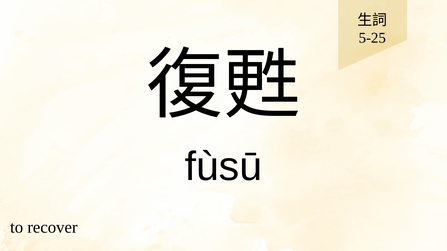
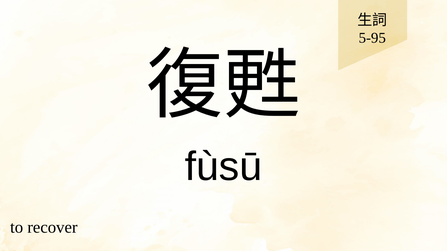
5-25: 5-25 -> 5-95
